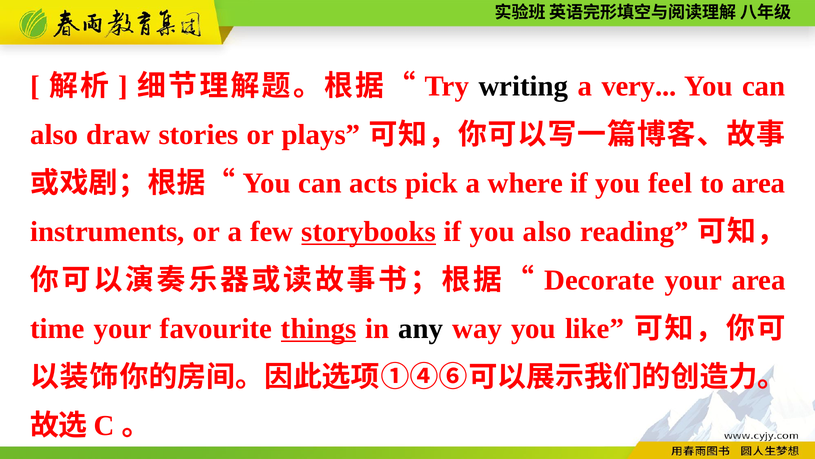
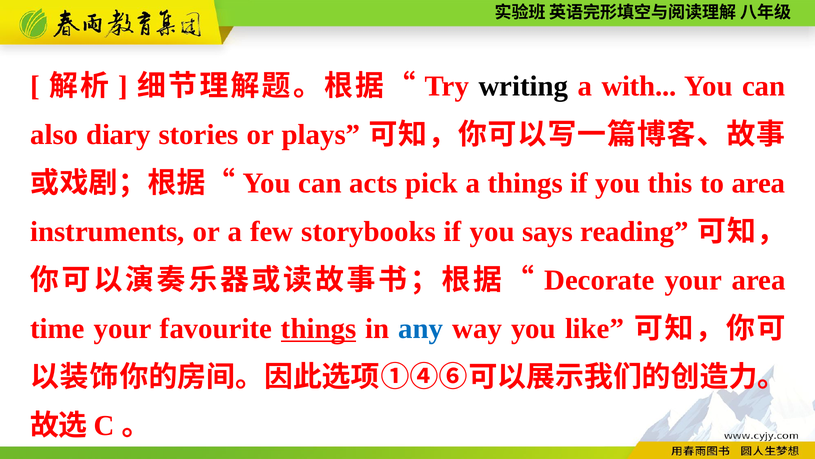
very: very -> with
draw: draw -> diary
a where: where -> things
feel: feel -> this
storybooks underline: present -> none
you also: also -> says
any colour: black -> blue
